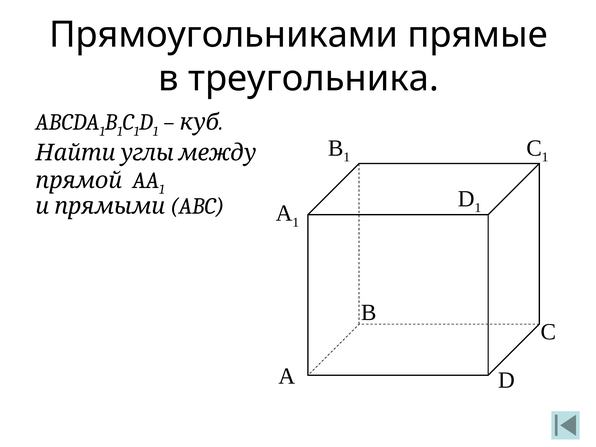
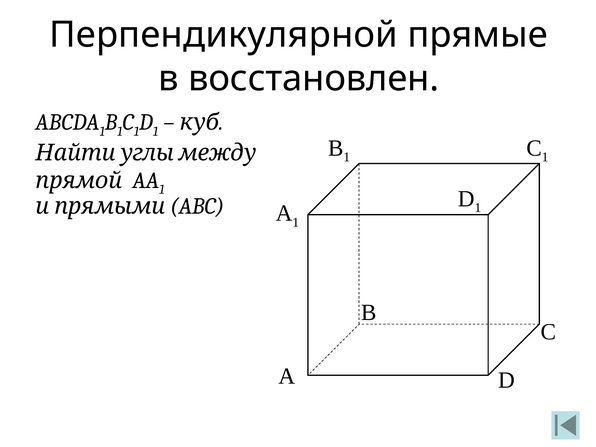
Прямоугольниками: Прямоугольниками -> Перпендикулярной
треугольника: треугольника -> восстановлен
